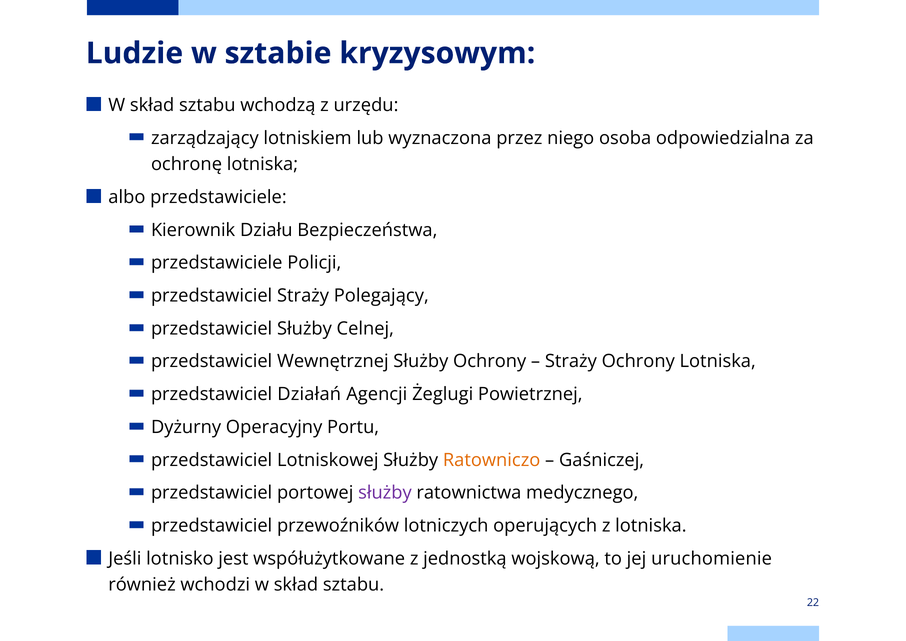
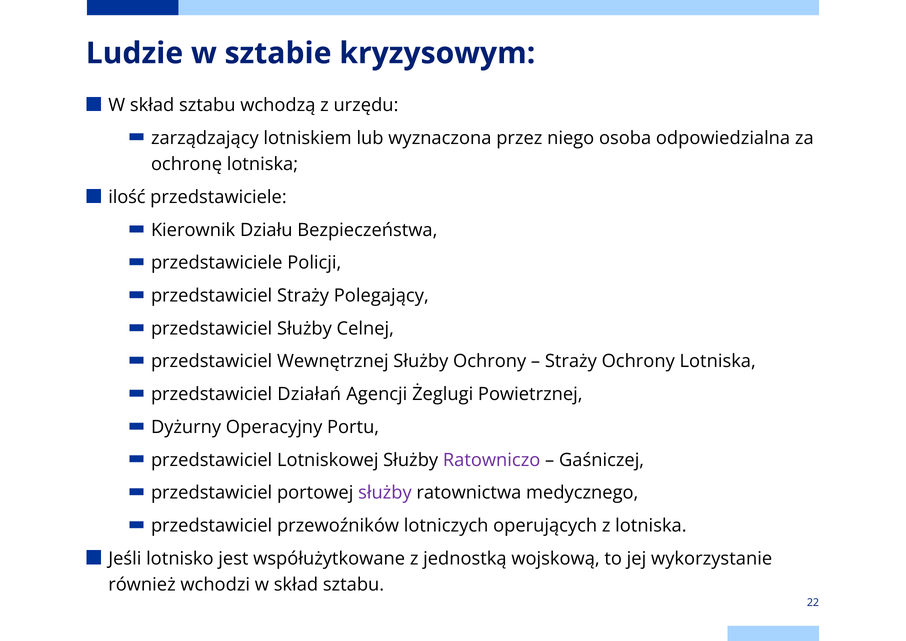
albo: albo -> ilość
Ratowniczo colour: orange -> purple
uruchomienie: uruchomienie -> wykorzystanie
